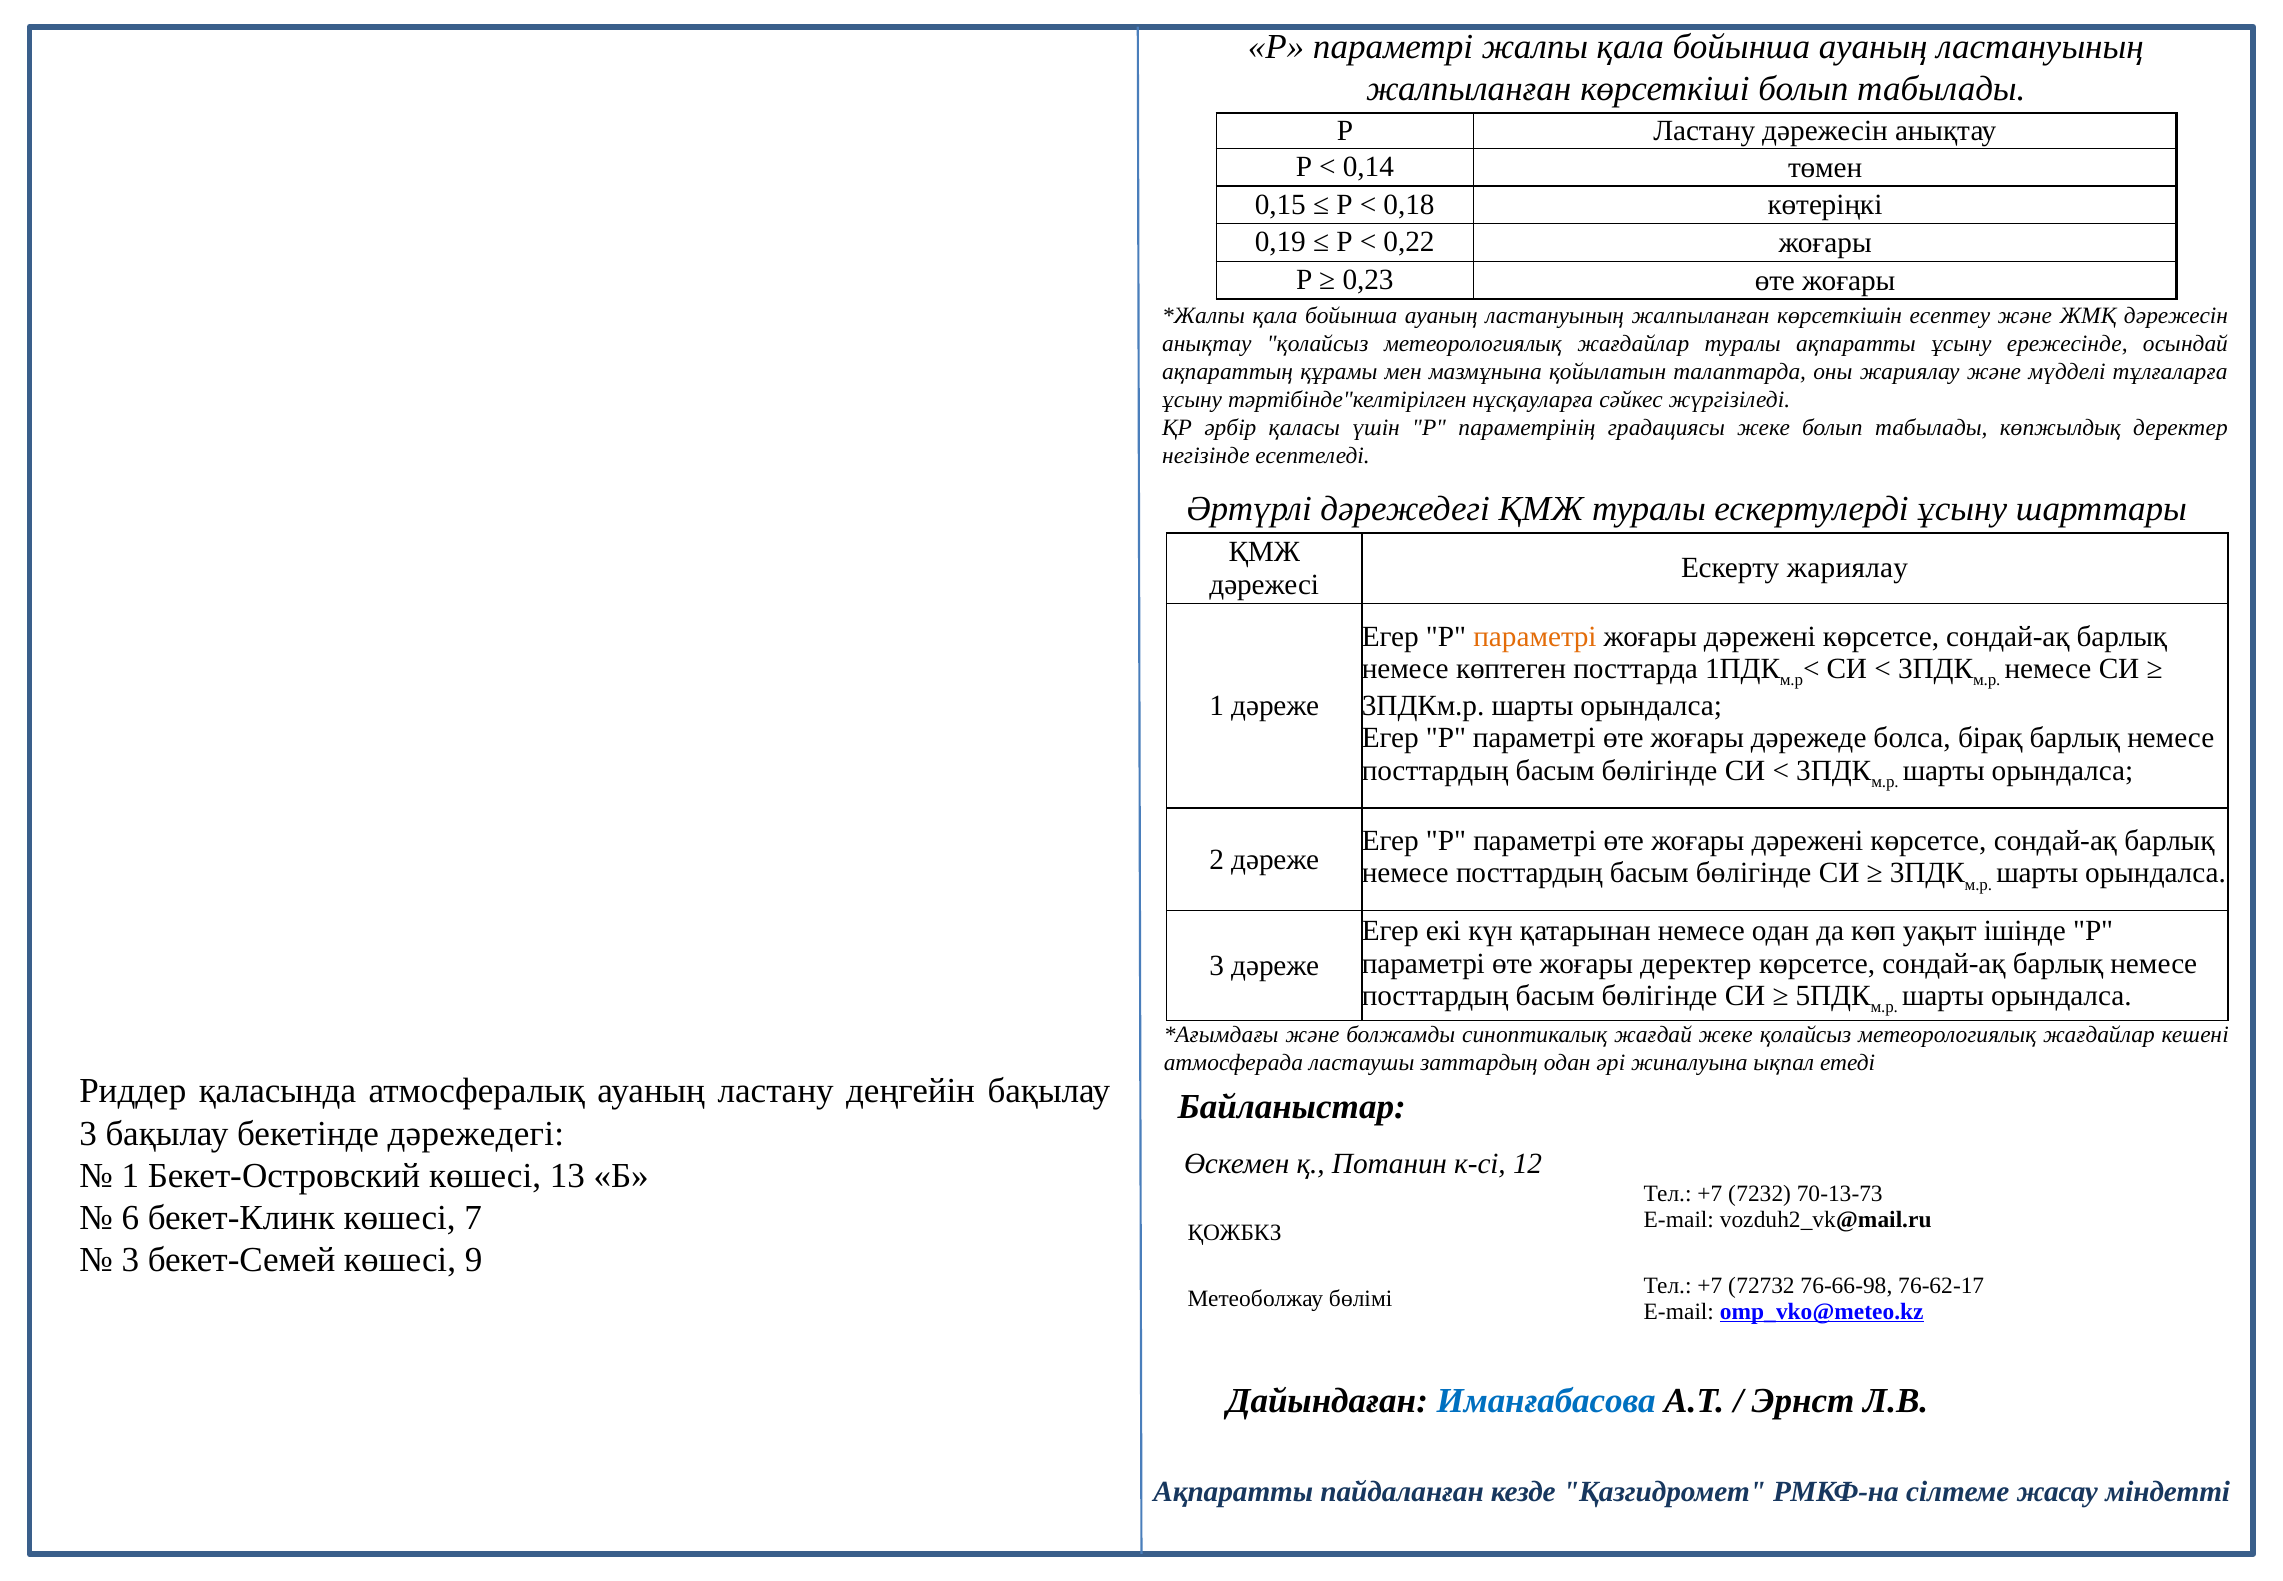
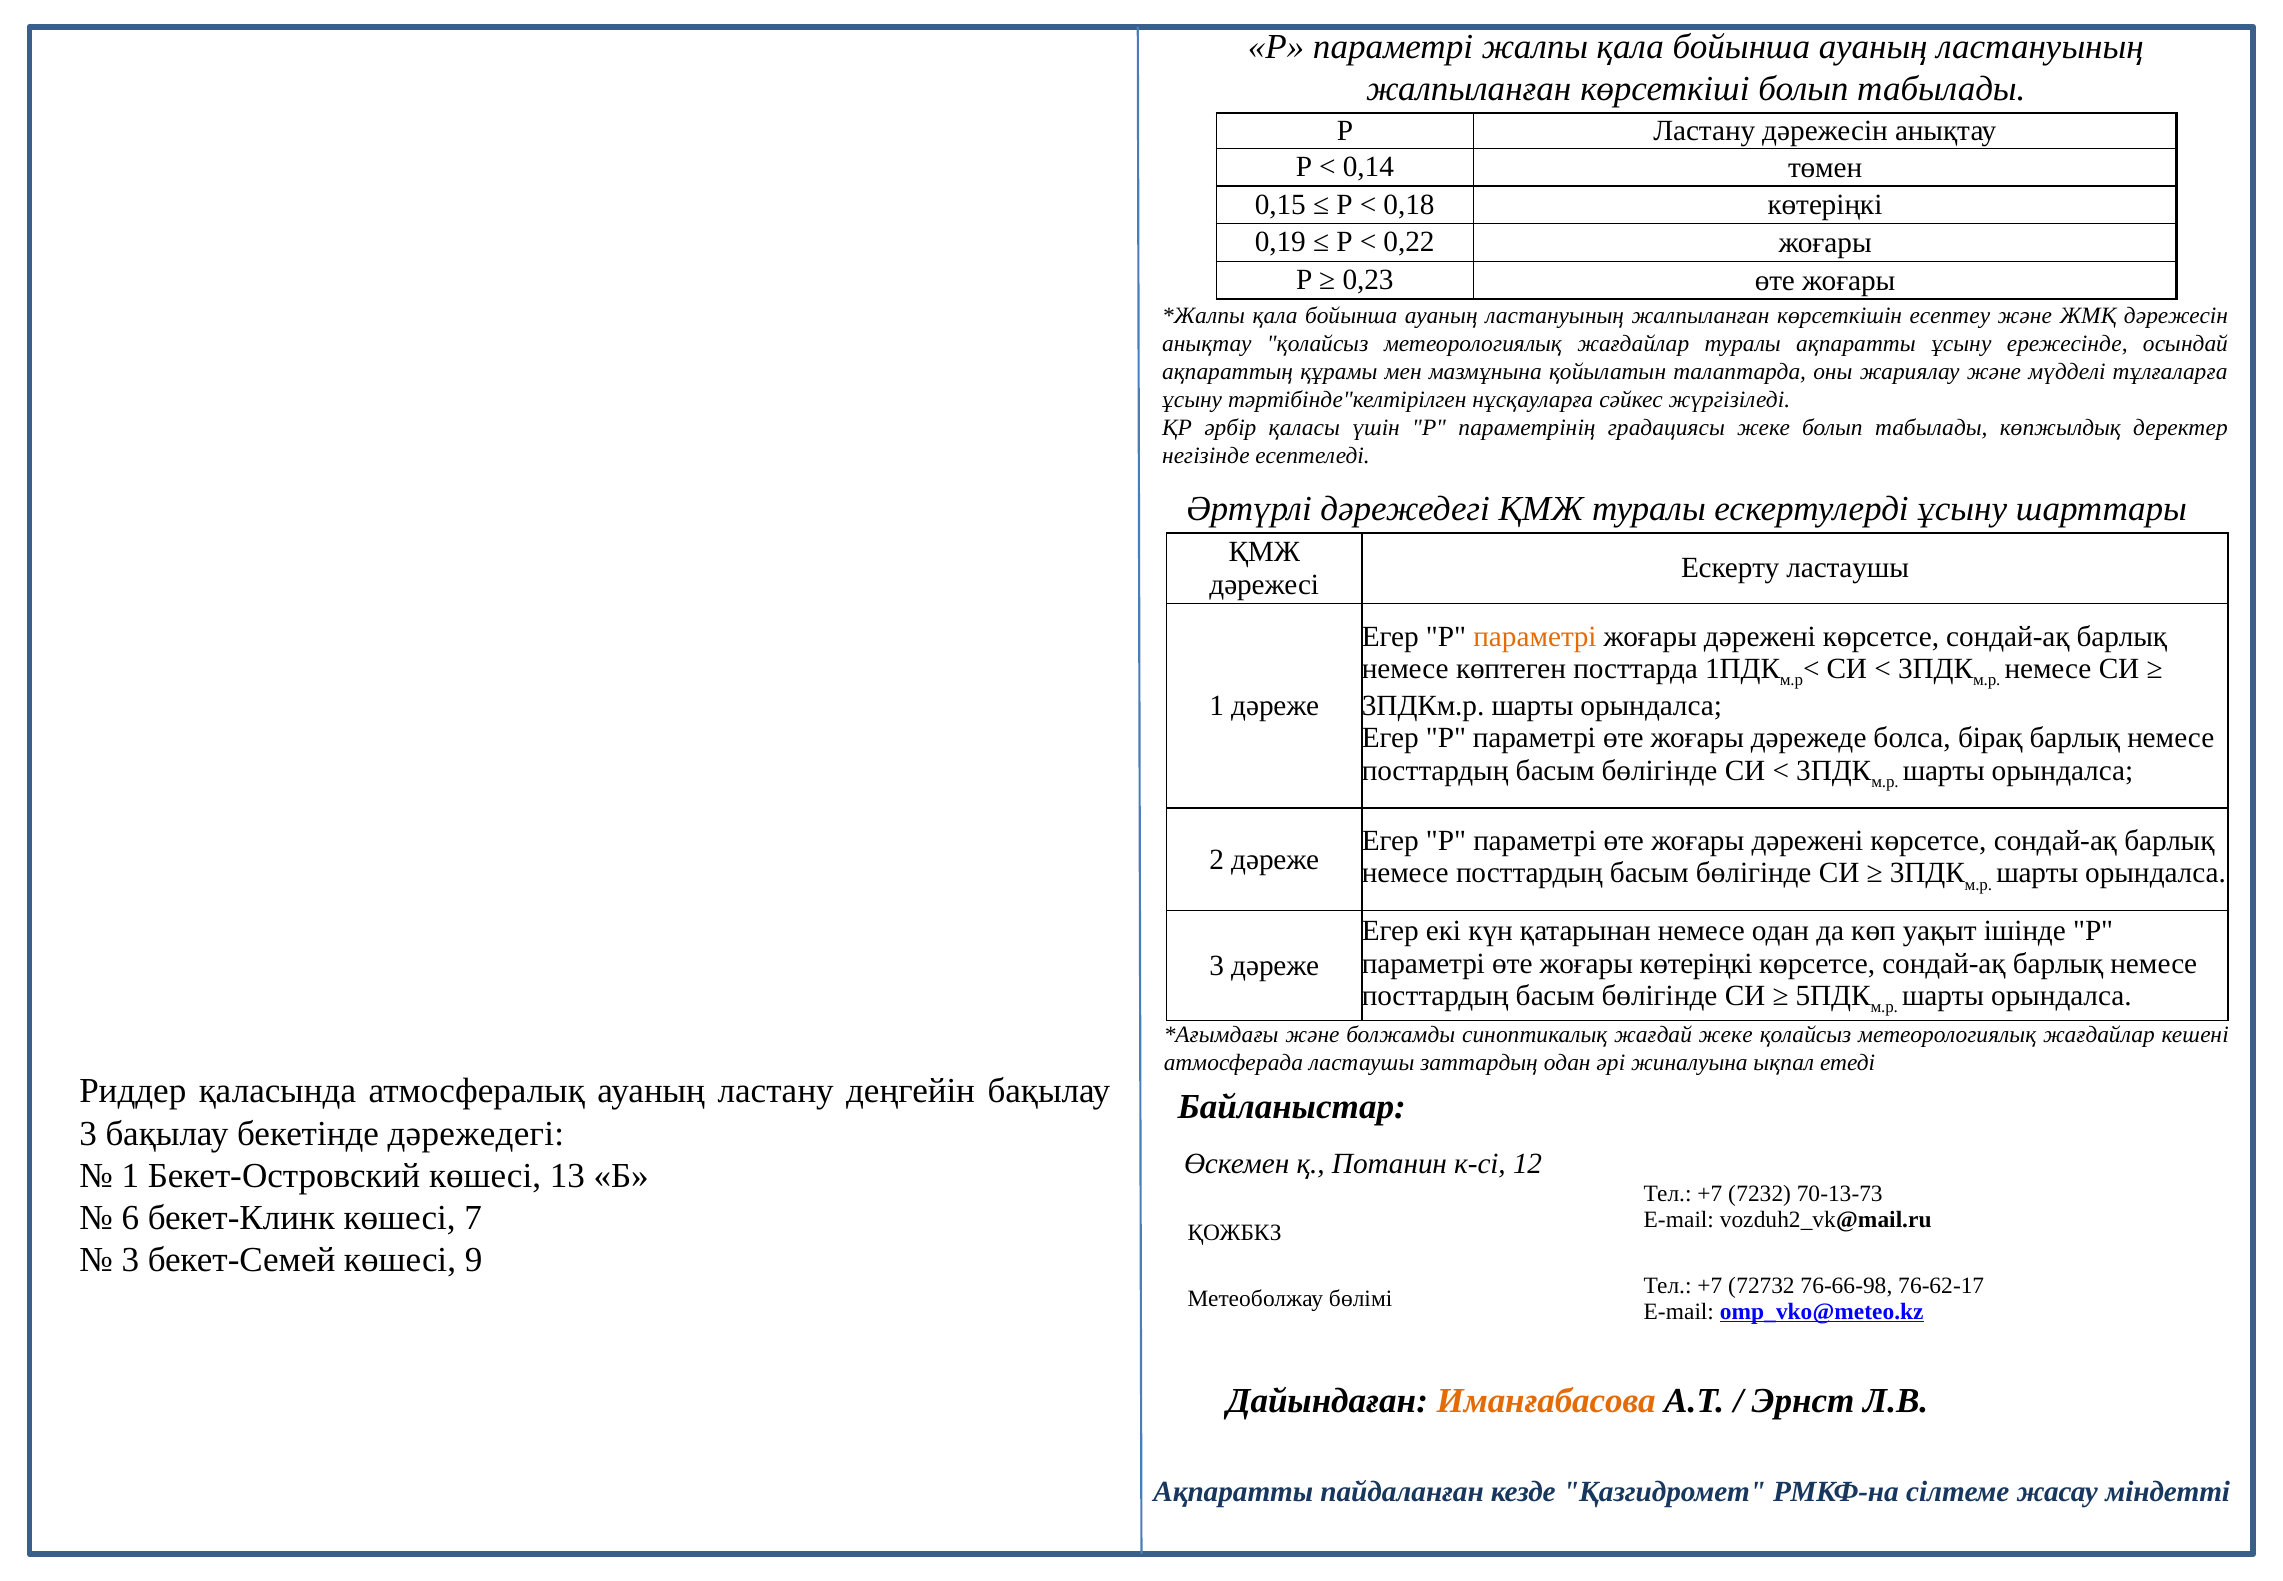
Ескерту жариялау: жариялау -> ластаушы
жоғары деректер: деректер -> көтеріңкі
Иманғабасова colour: blue -> orange
